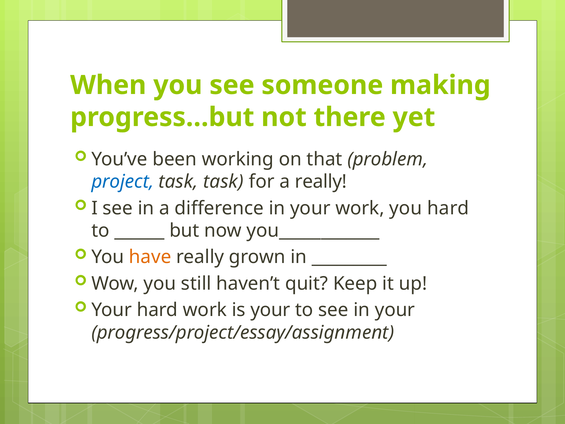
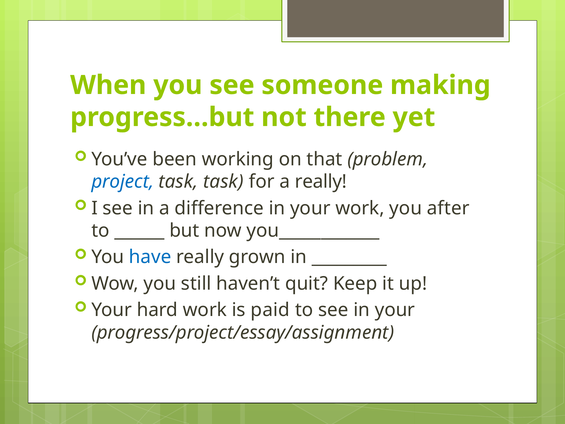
you hard: hard -> after
have colour: orange -> blue
is your: your -> paid
